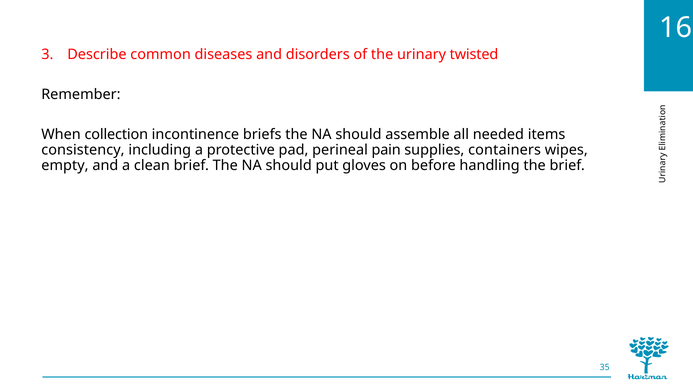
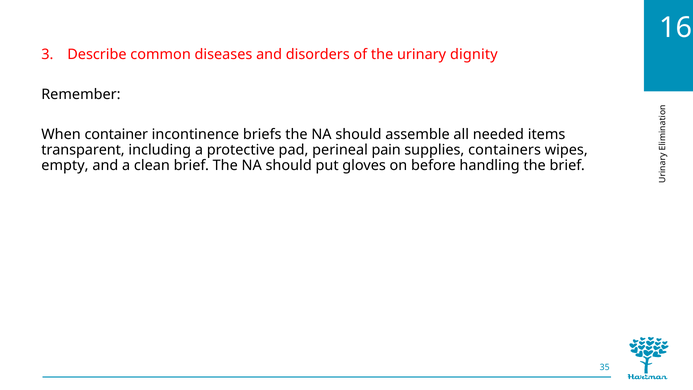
twisted: twisted -> dignity
collection: collection -> container
consistency: consistency -> transparent
